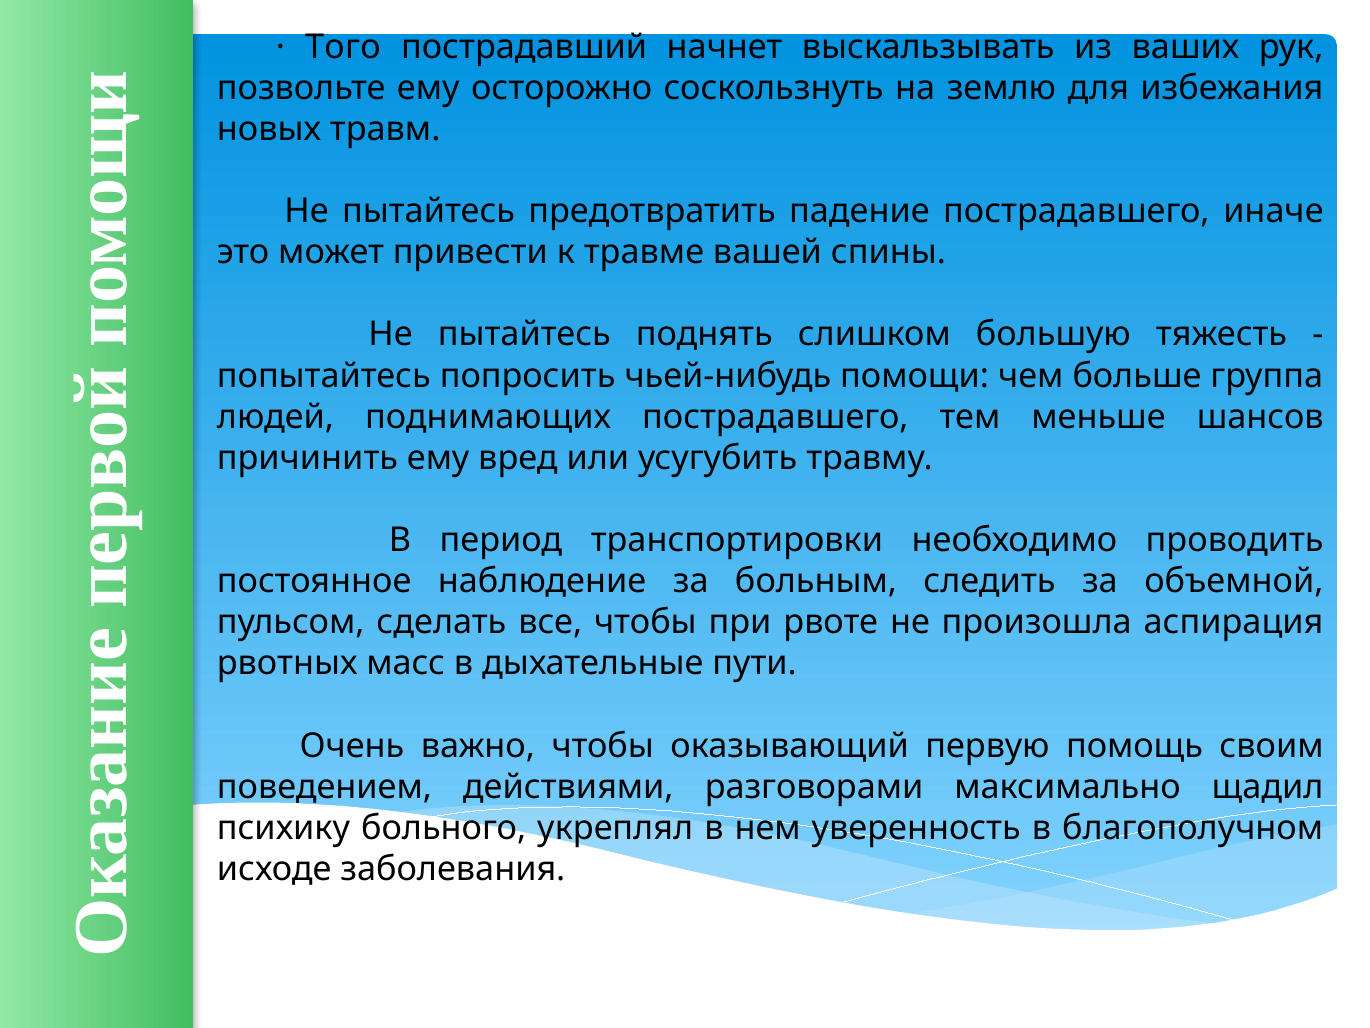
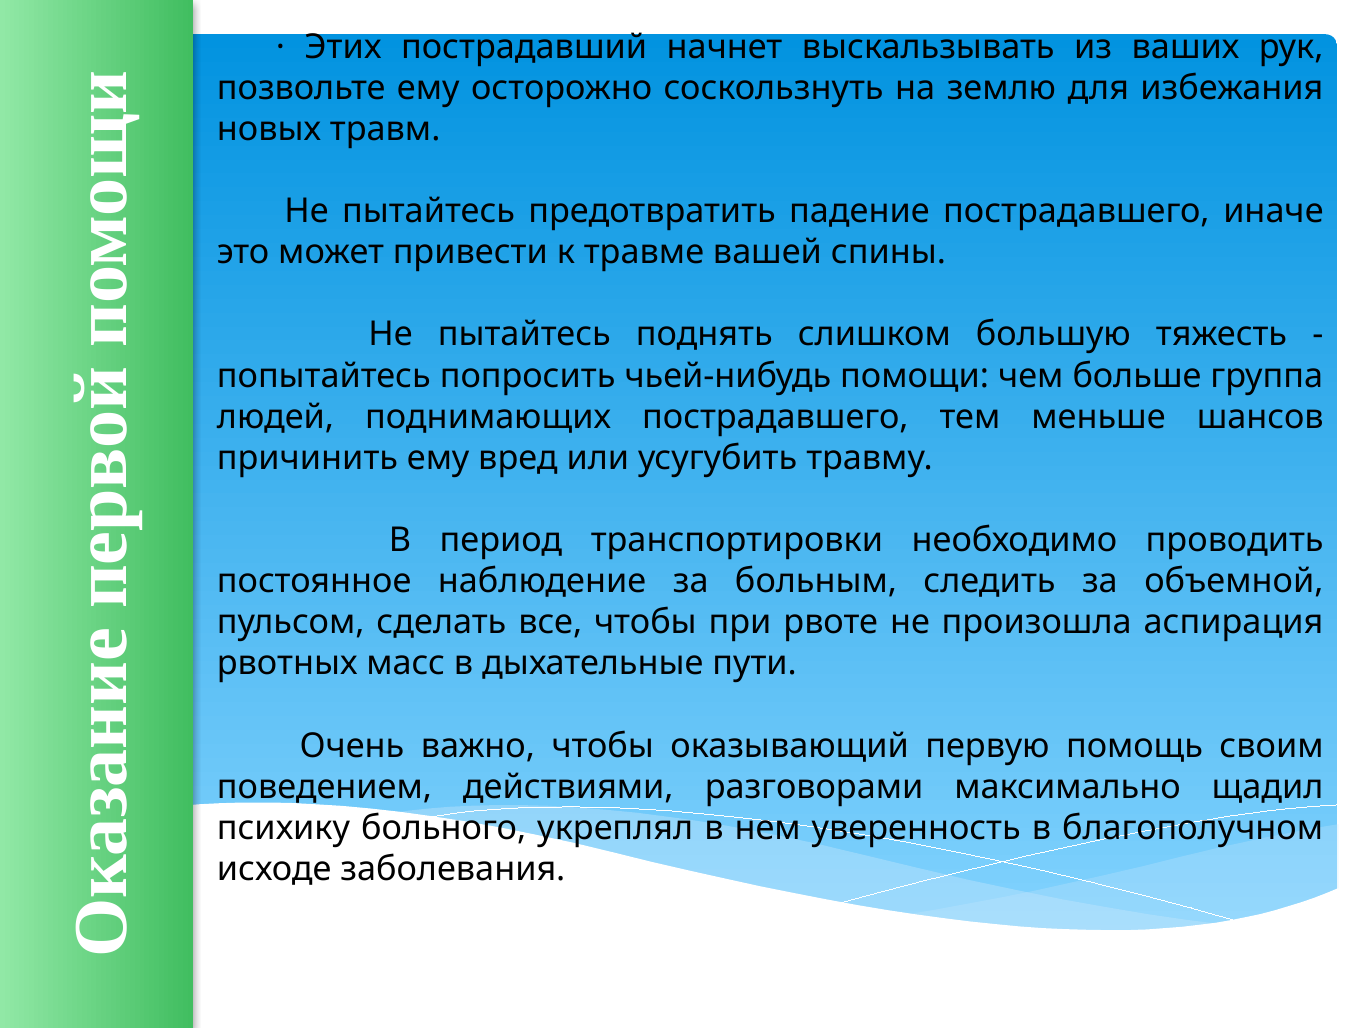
Того: Того -> Этих
